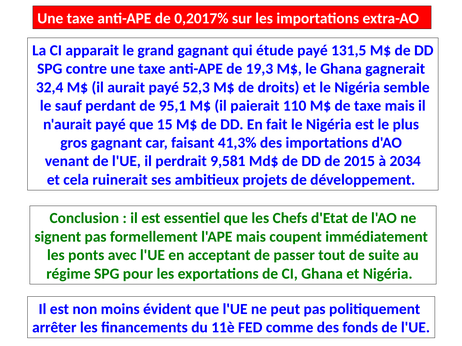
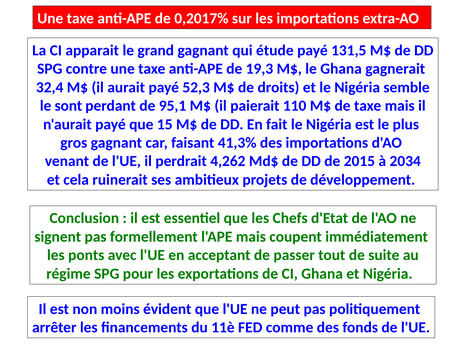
sauf: sauf -> sont
9,581: 9,581 -> 4,262
